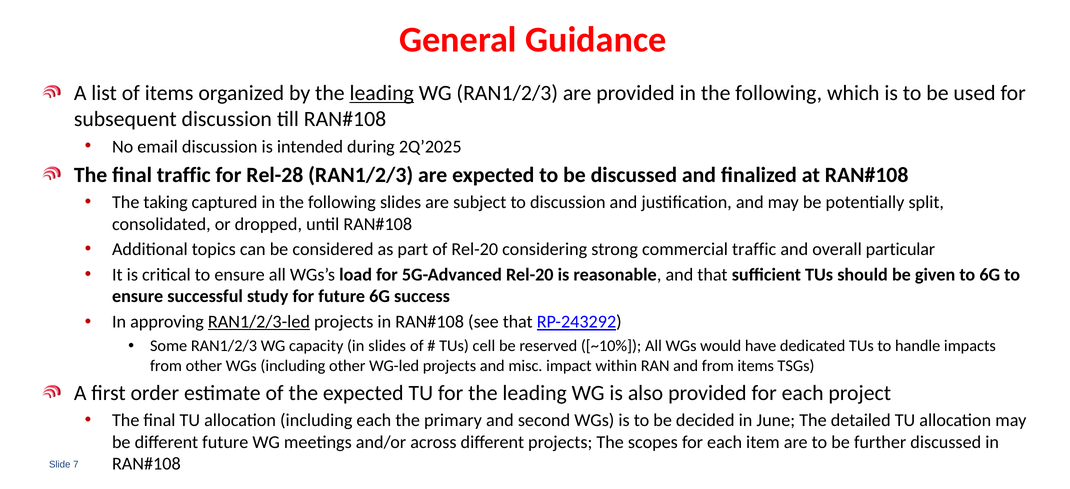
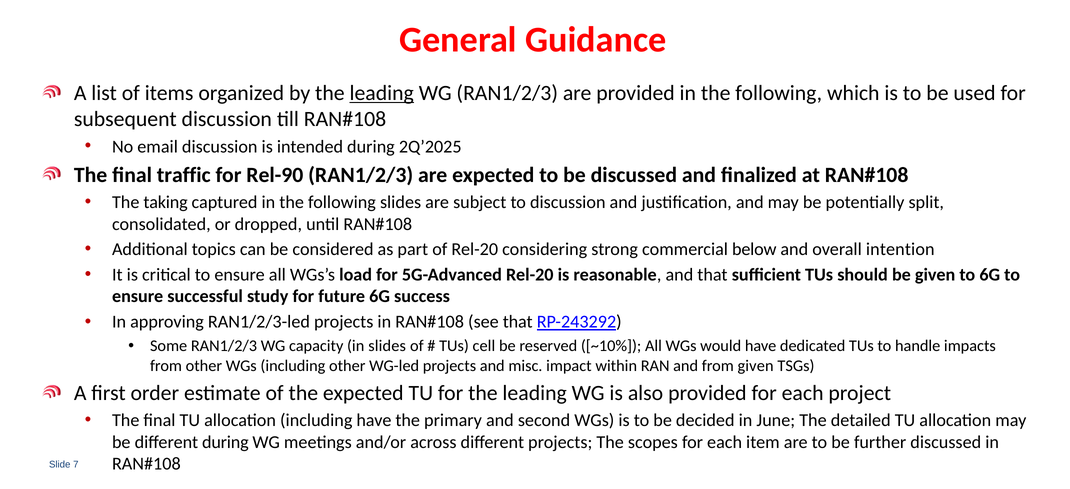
Rel-28: Rel-28 -> Rel-90
commercial traffic: traffic -> below
particular: particular -> intention
RAN1/2/3-led underline: present -> none
from items: items -> given
including each: each -> have
different future: future -> during
